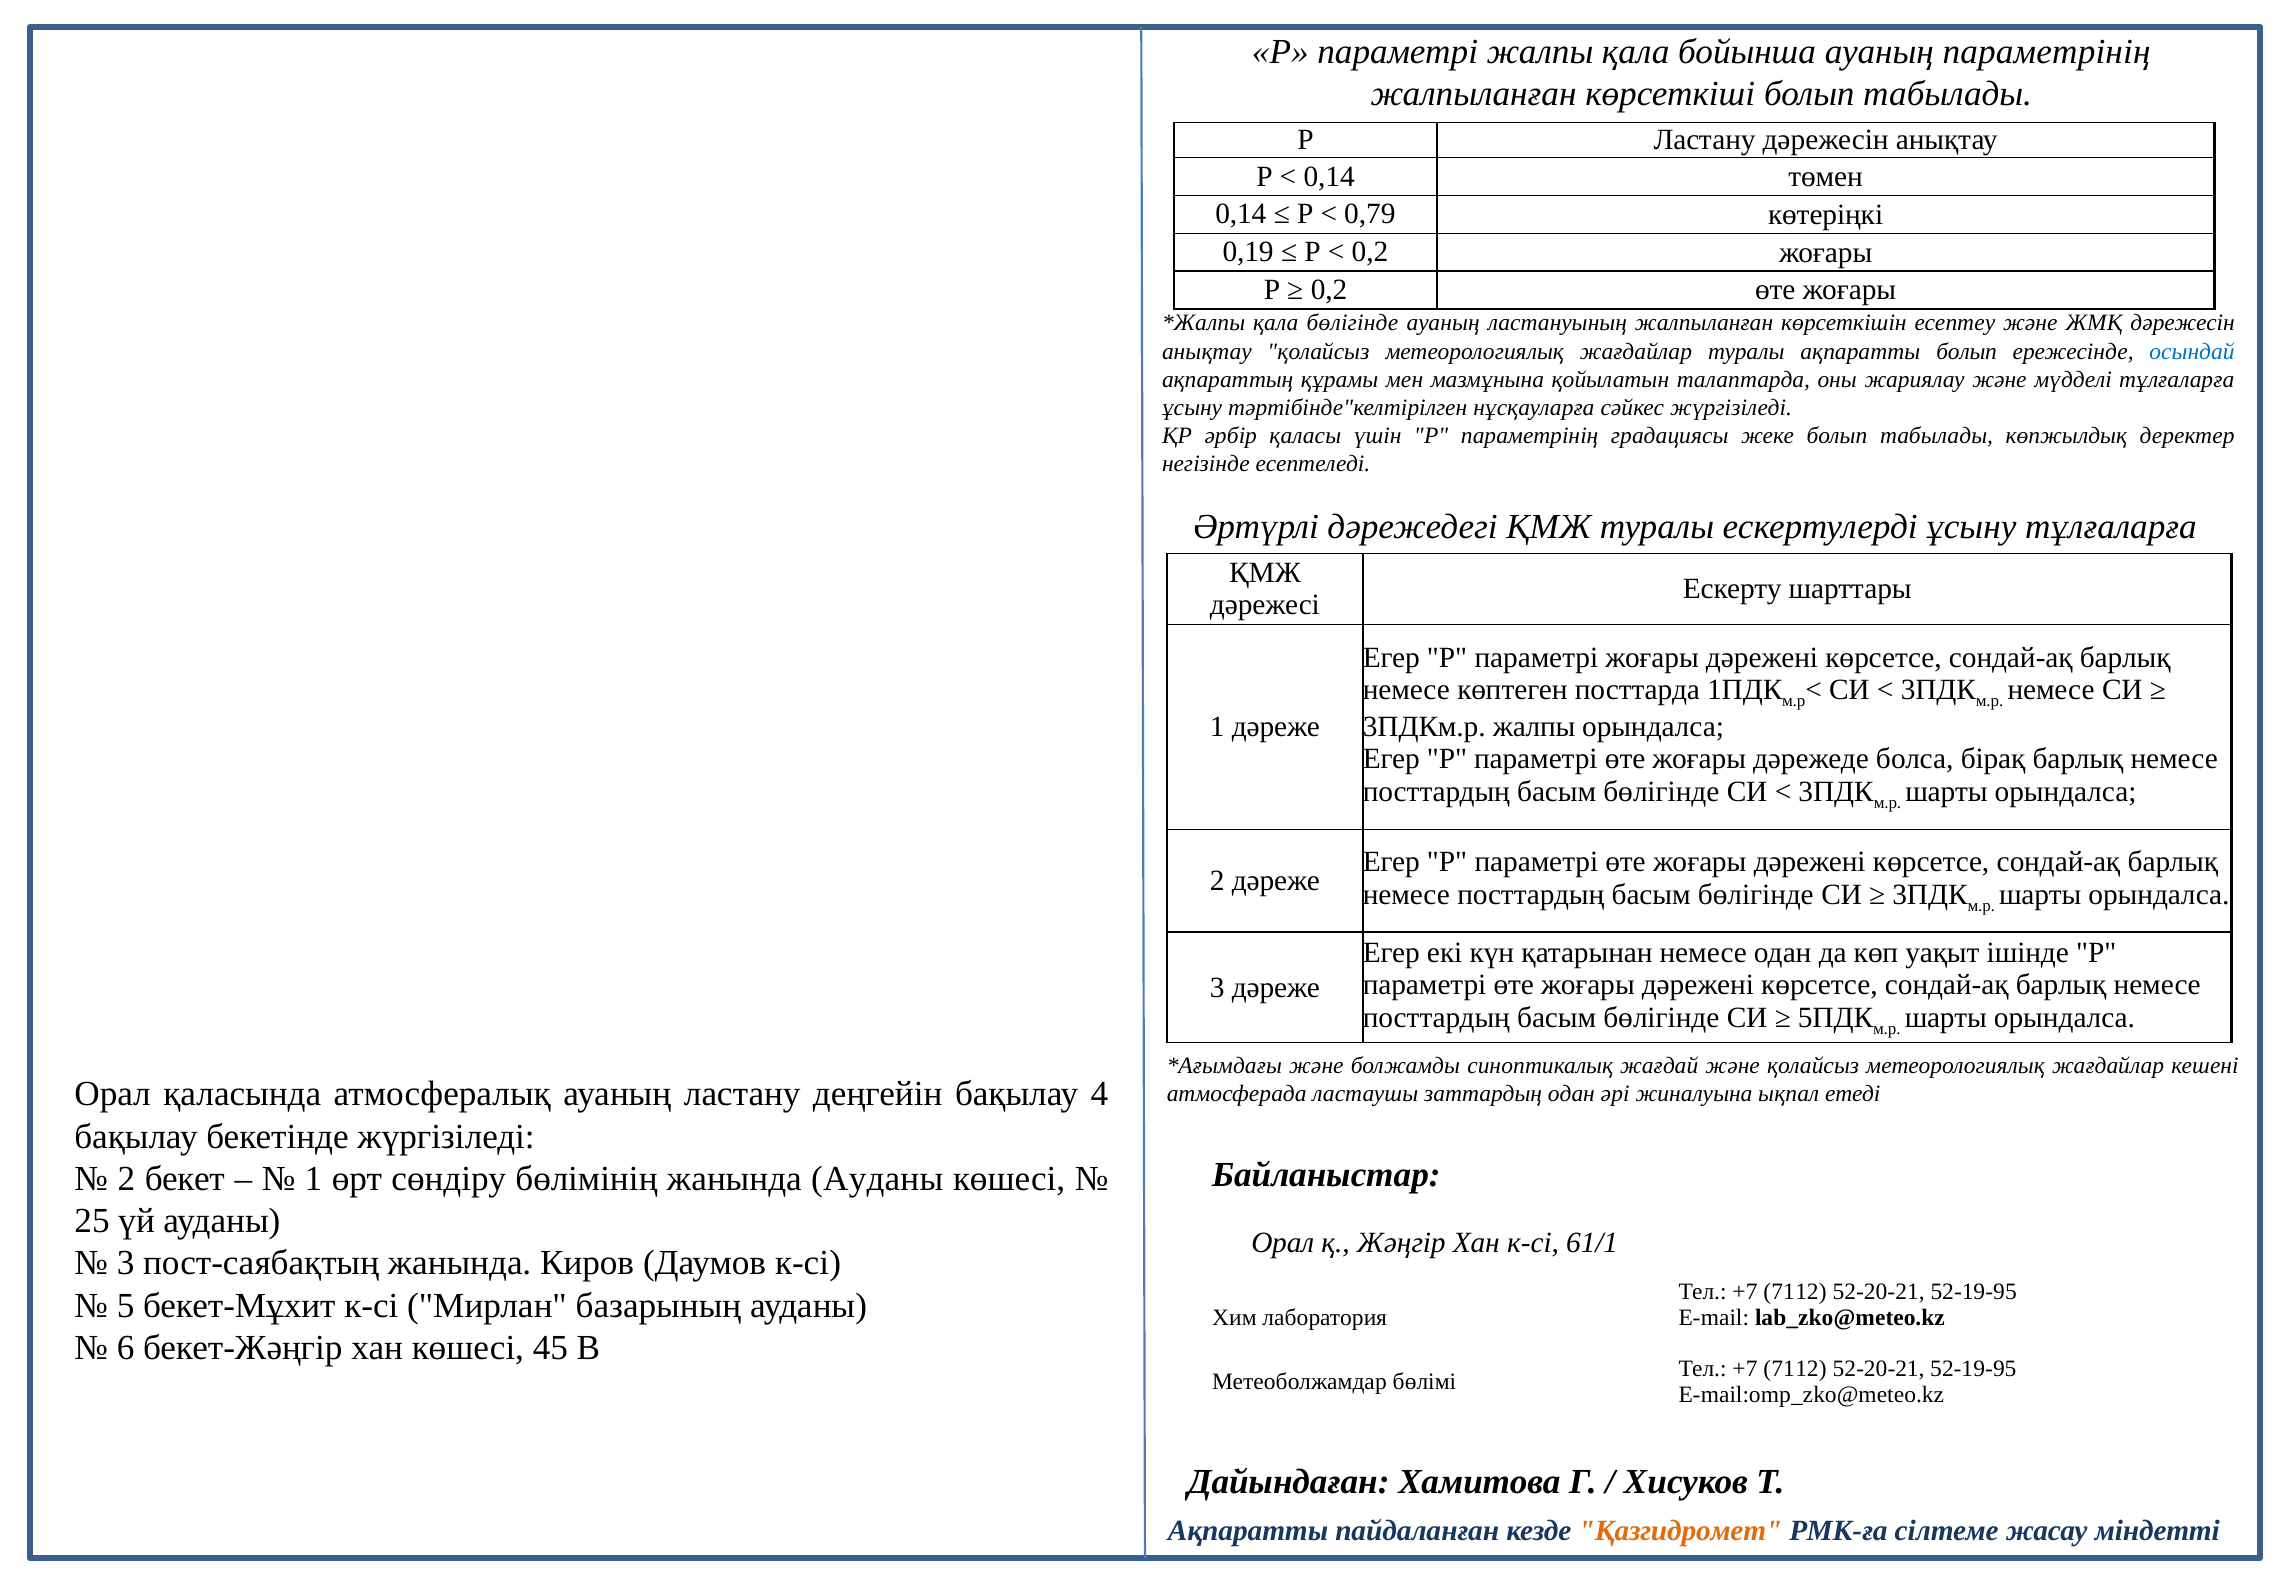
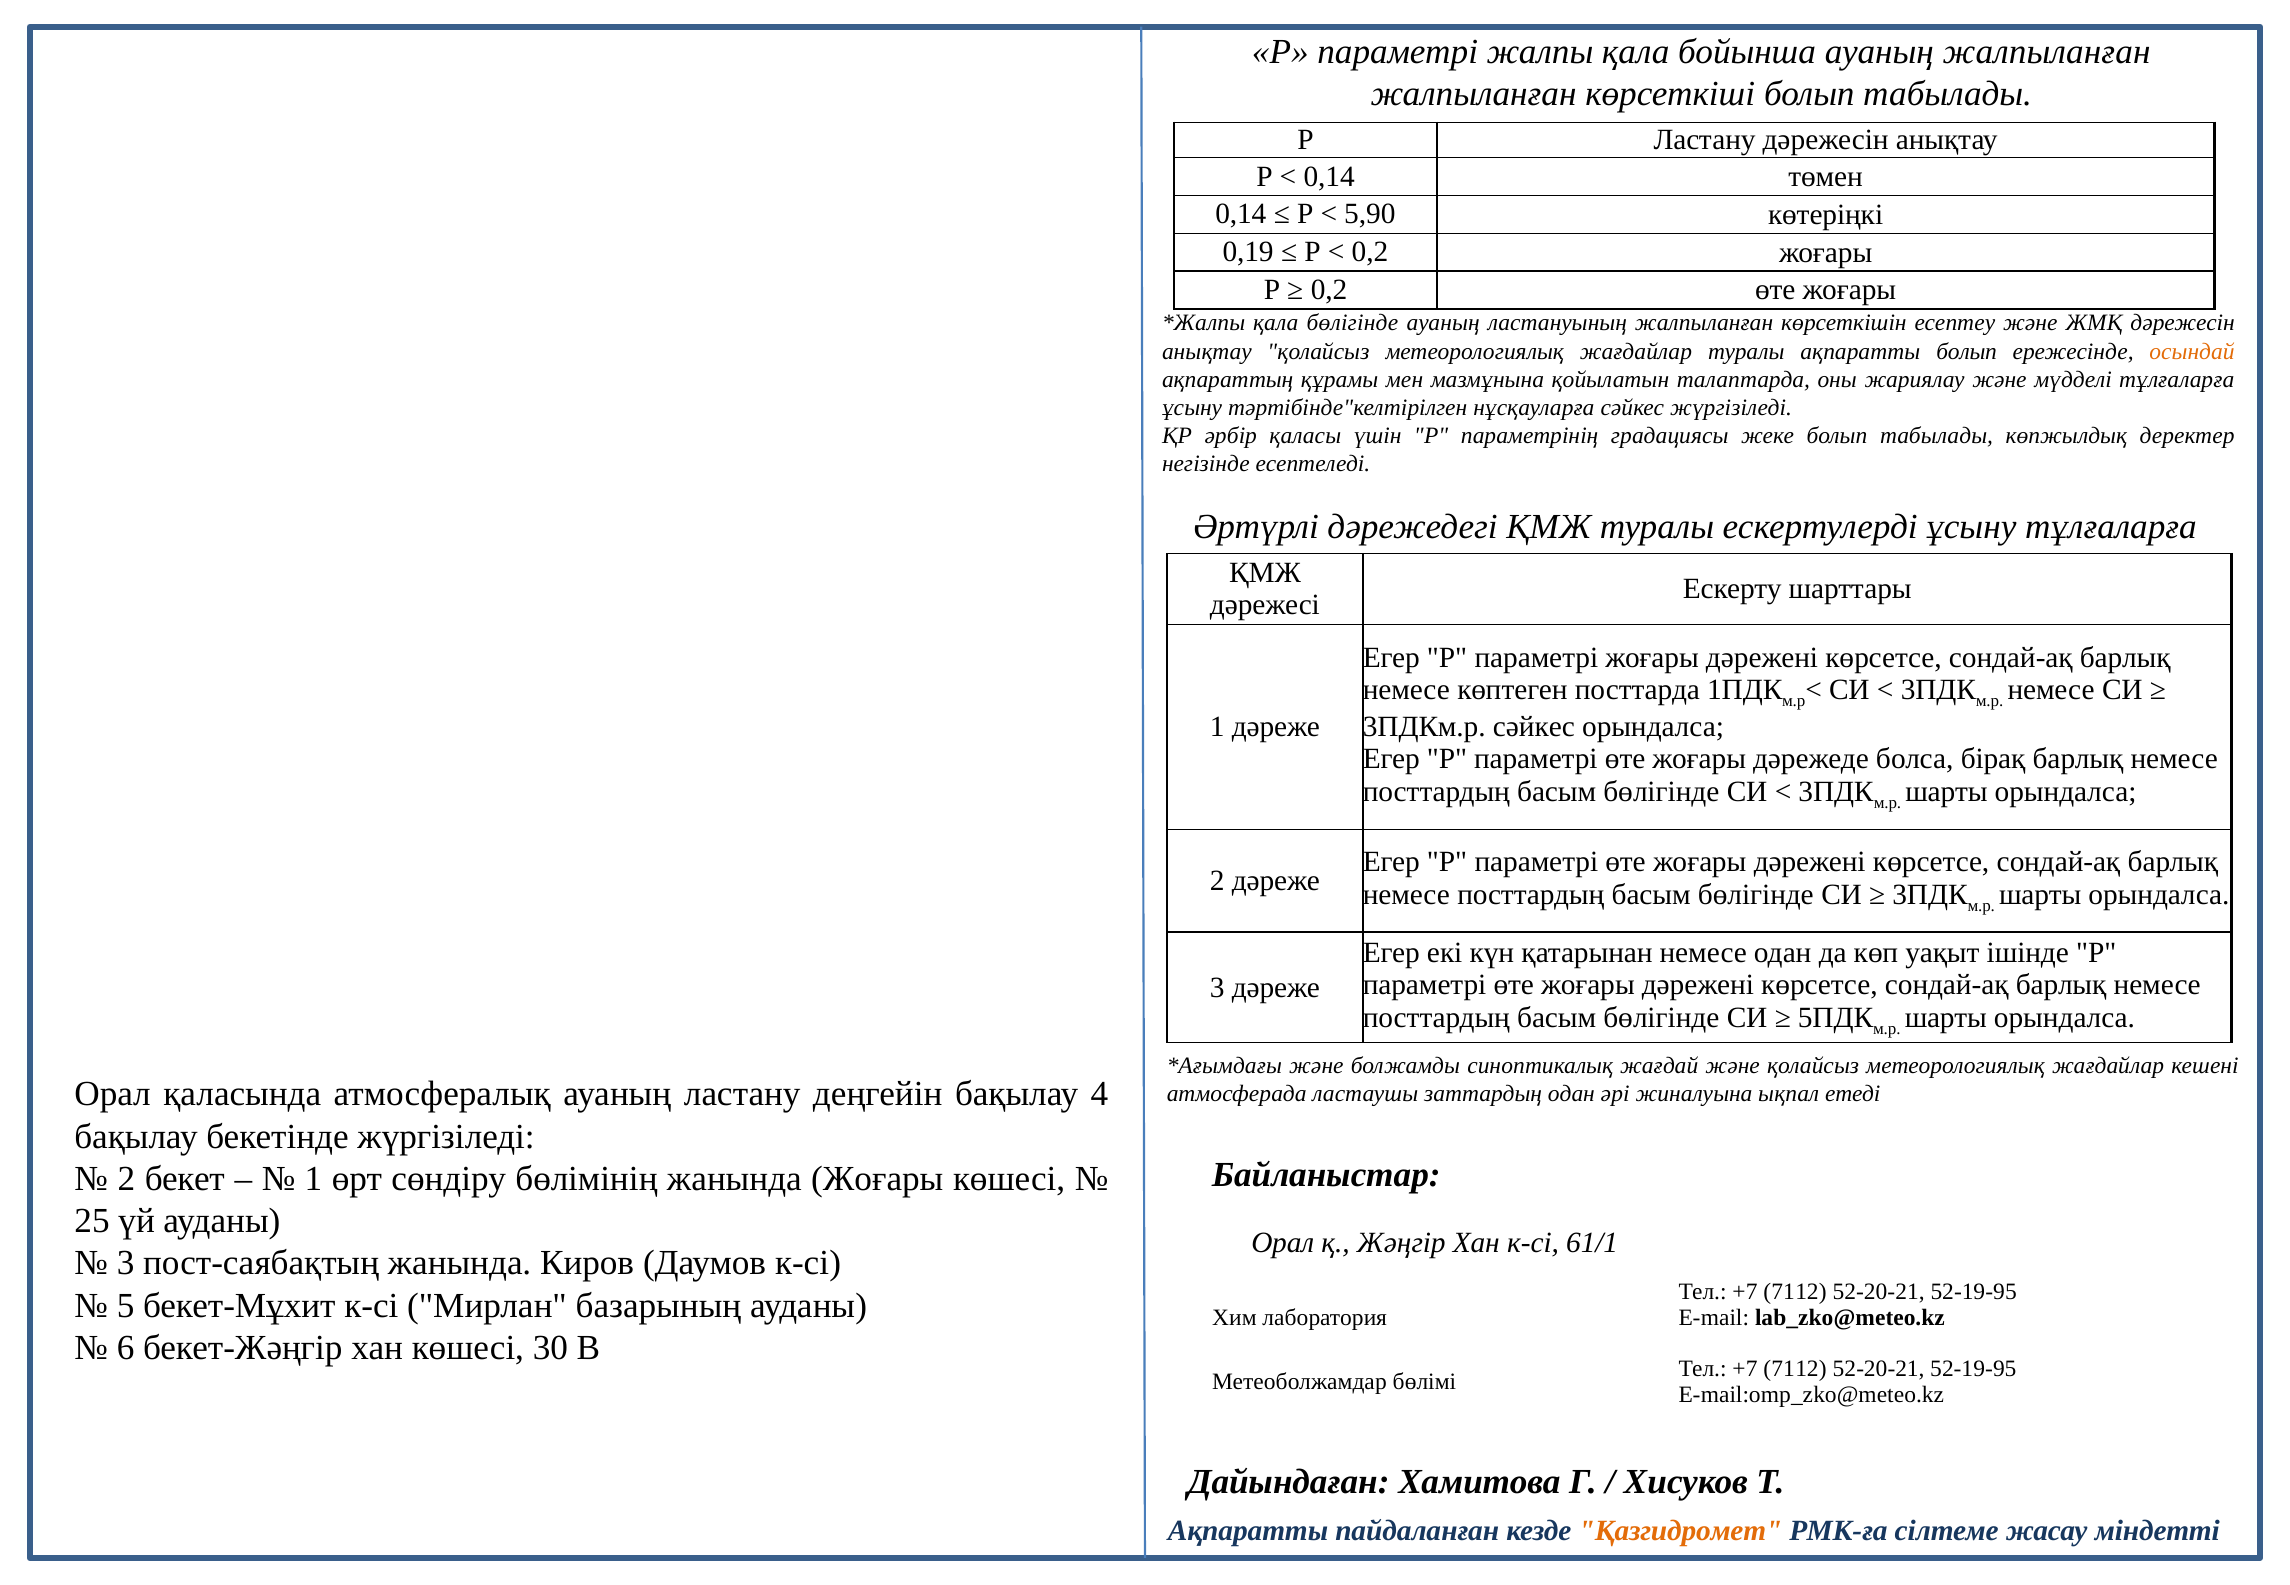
ауаның параметрінің: параметрінің -> жалпыланған
0,79: 0,79 -> 5,90
осындай colour: blue -> orange
3ПДКм.р жалпы: жалпы -> сәйкес
жанында Ауданы: Ауданы -> Жоғары
45: 45 -> 30
